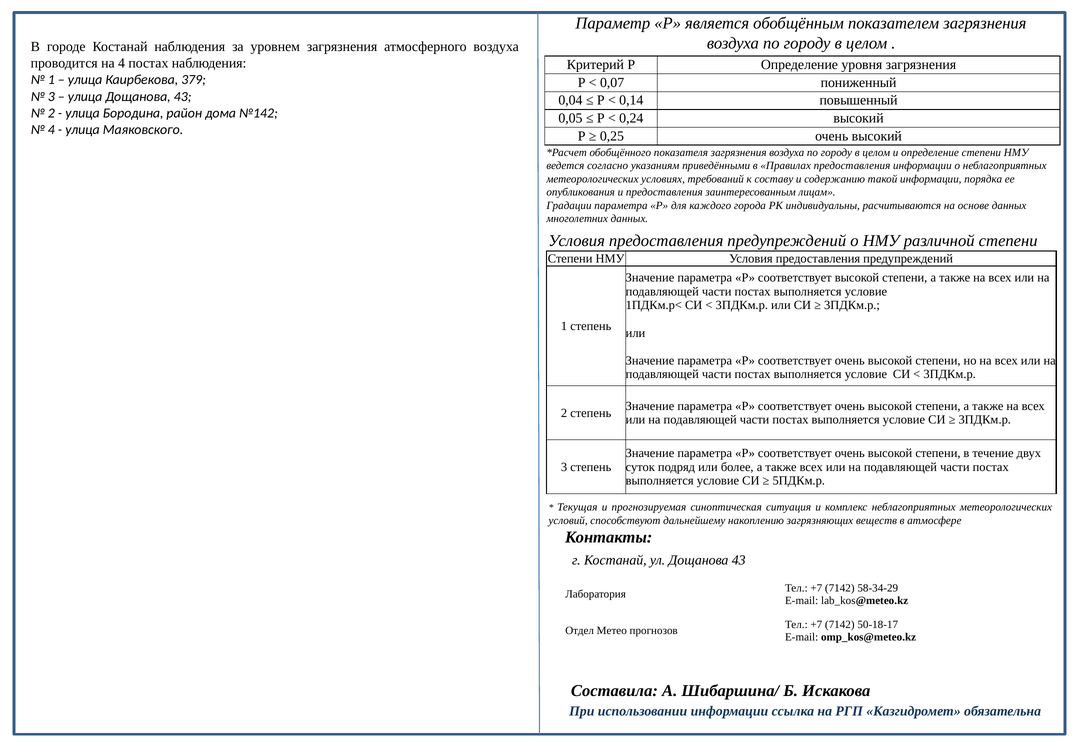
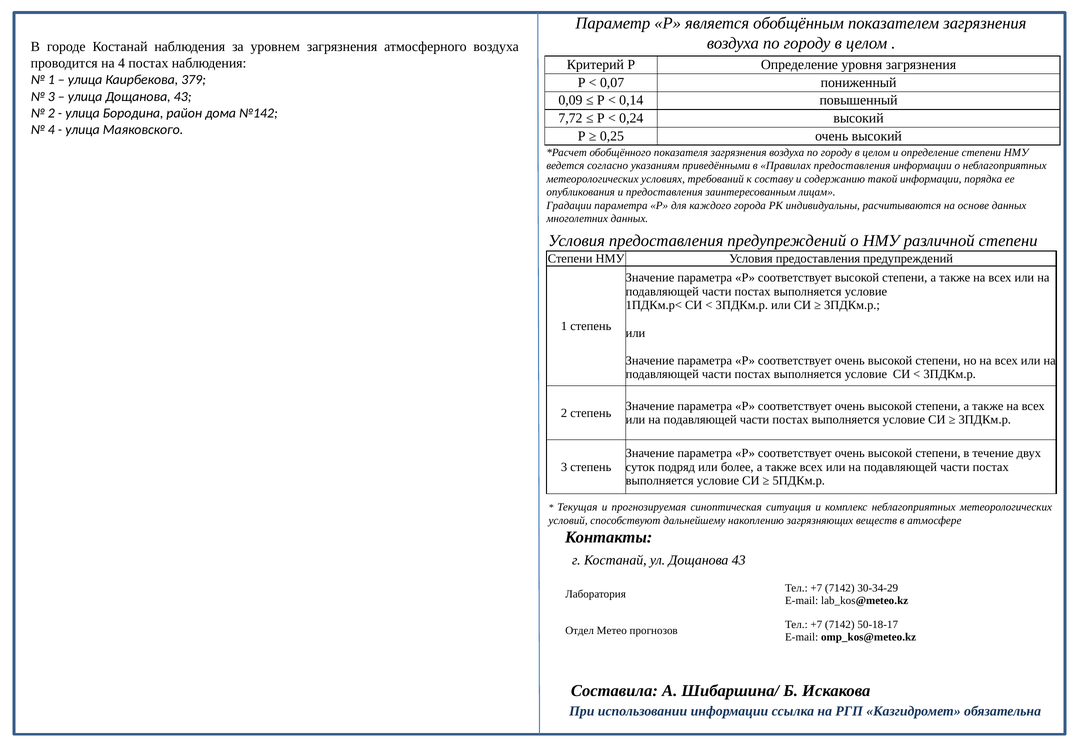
0,04: 0,04 -> 0,09
0,05: 0,05 -> 7,72
58-34-29: 58-34-29 -> 30-34-29
